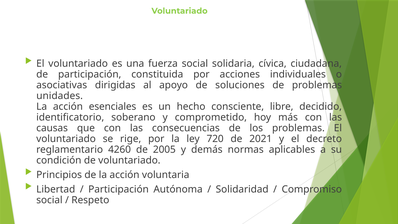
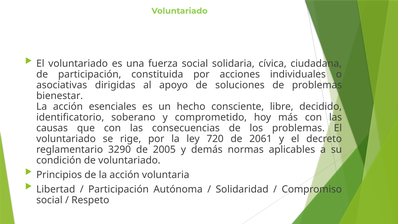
unidades: unidades -> bienestar
2021: 2021 -> 2061
4260: 4260 -> 3290
